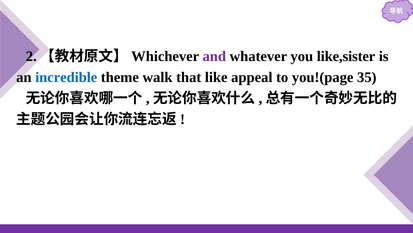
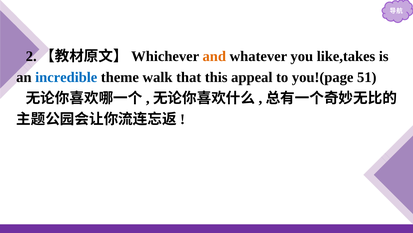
and colour: purple -> orange
like,sister: like,sister -> like,takes
like: like -> this
35: 35 -> 51
